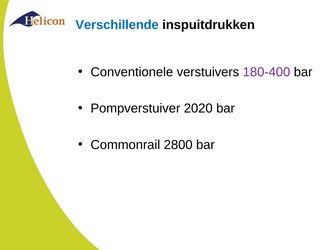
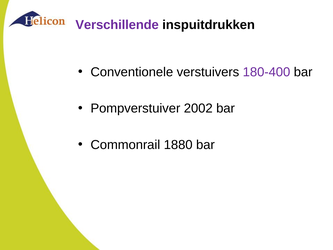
Verschillende colour: blue -> purple
2020: 2020 -> 2002
2800: 2800 -> 1880
